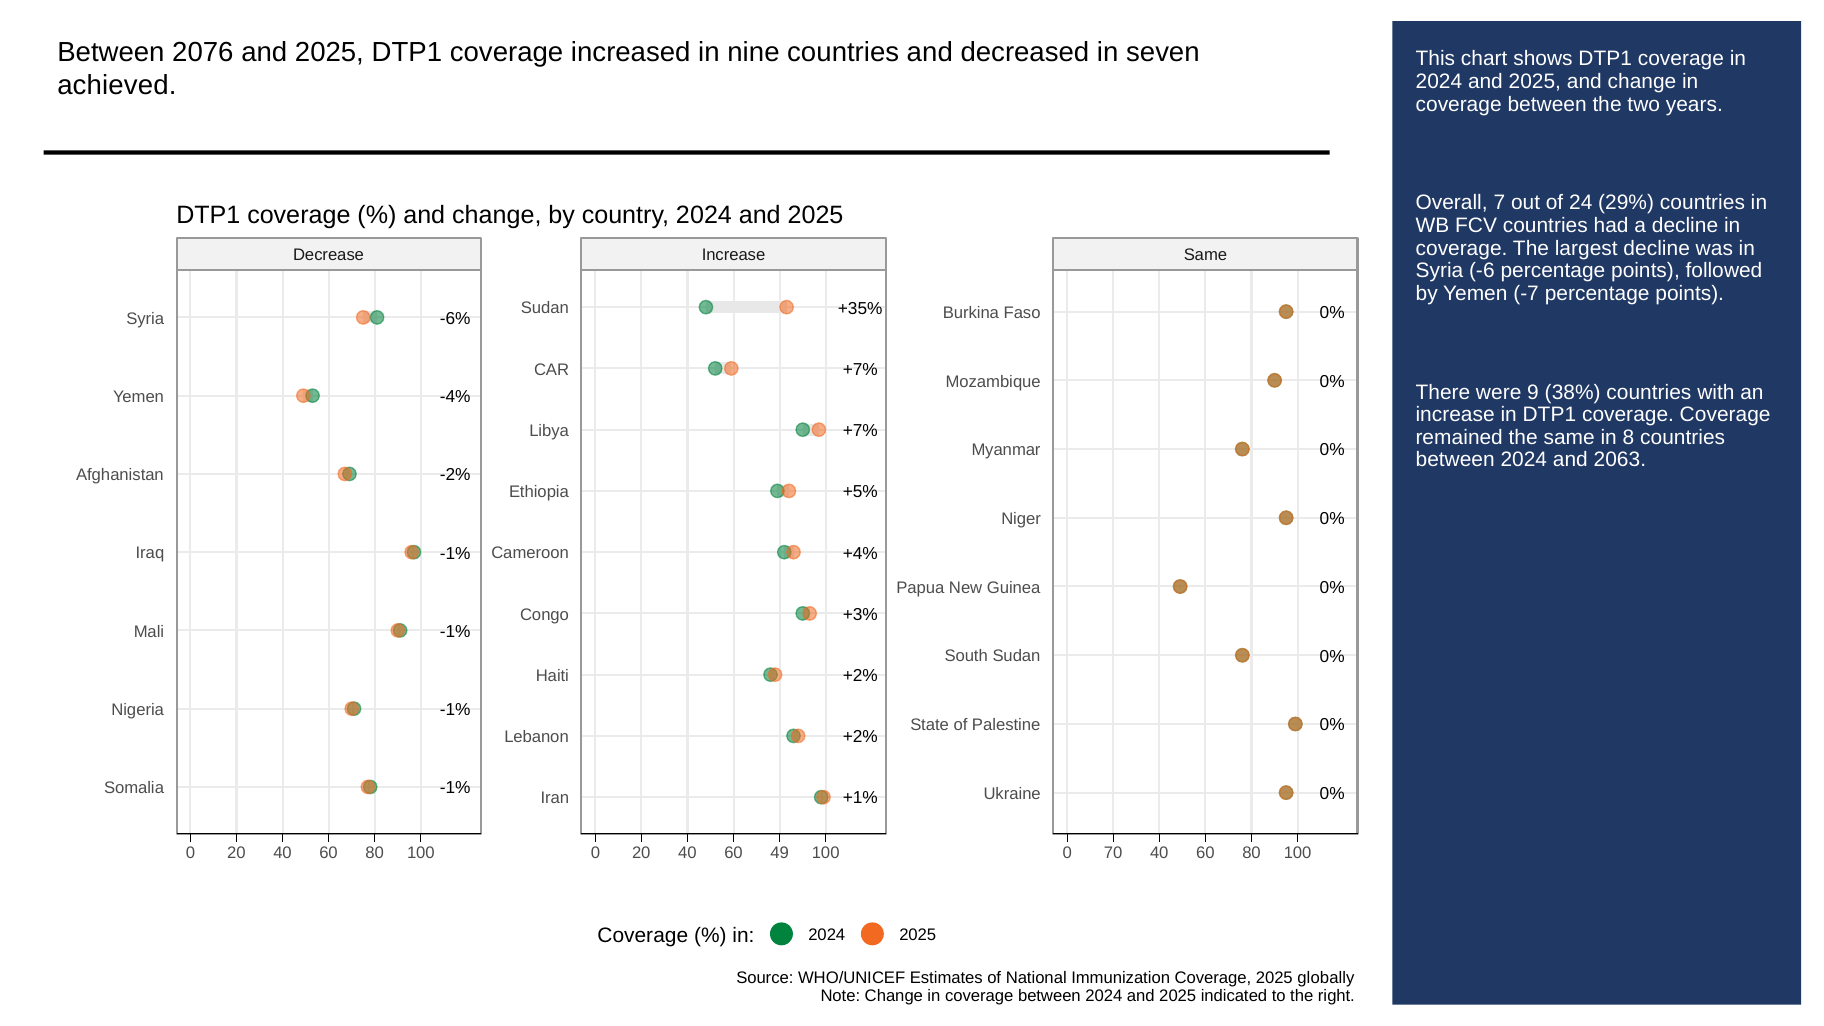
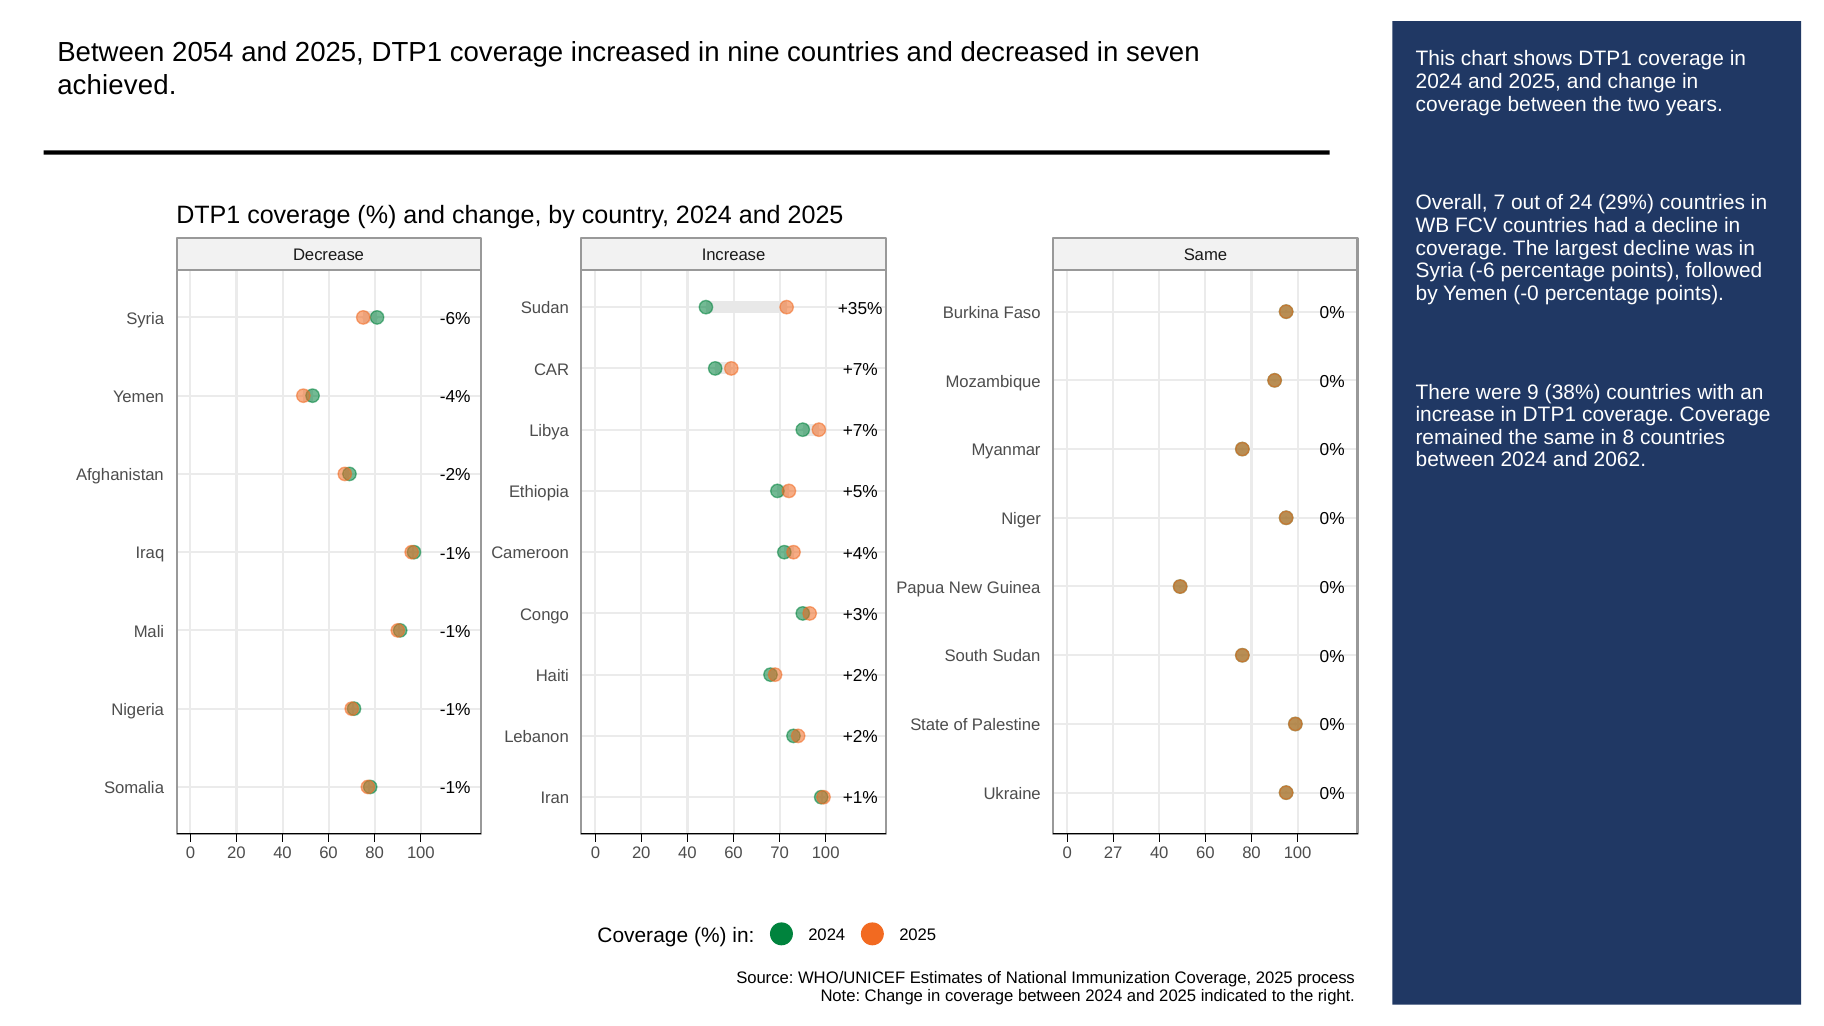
2076: 2076 -> 2054
-7: -7 -> -0
2063: 2063 -> 2062
49: 49 -> 70
70: 70 -> 27
globally: globally -> process
